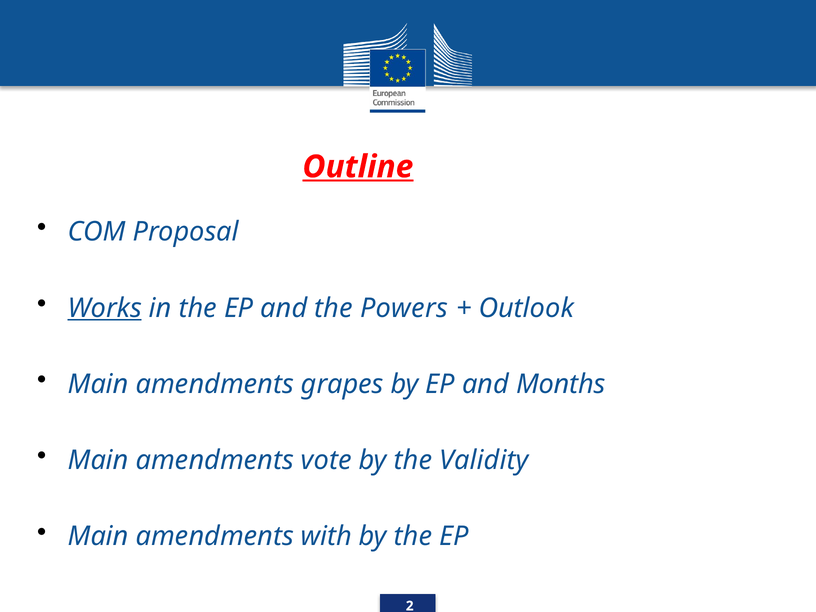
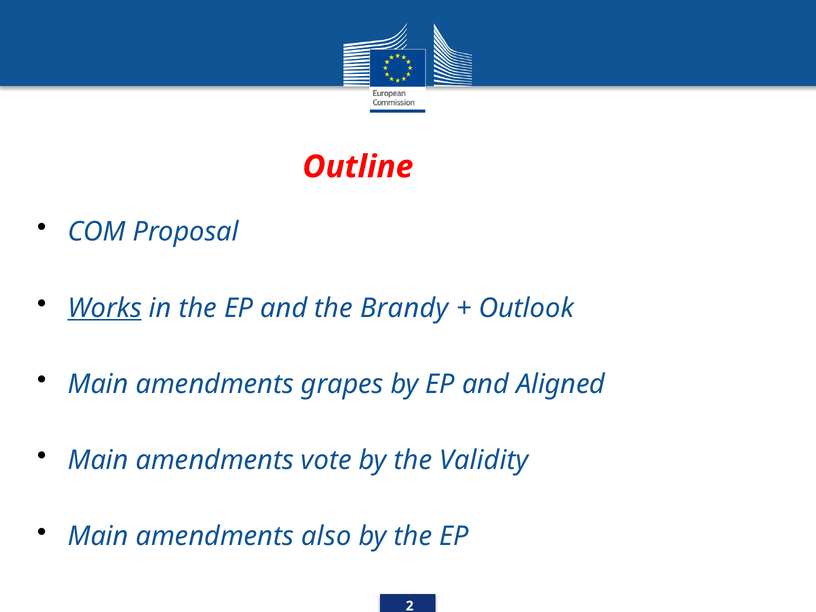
Outline underline: present -> none
Powers: Powers -> Brandy
Months: Months -> Aligned
with: with -> also
